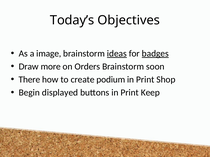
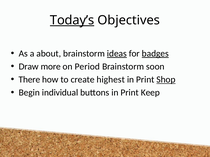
Today’s underline: none -> present
image: image -> about
Orders: Orders -> Period
podium: podium -> highest
Shop underline: none -> present
displayed: displayed -> individual
